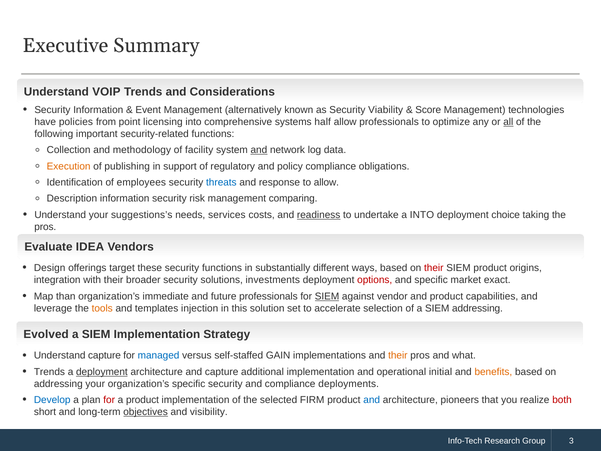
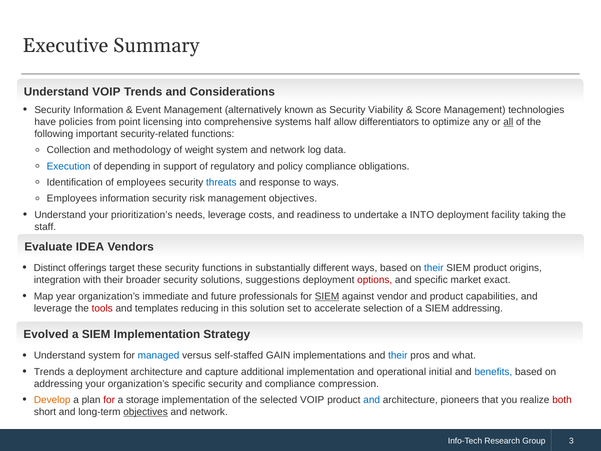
allow professionals: professionals -> differentiators
facility: facility -> weight
and at (259, 150) underline: present -> none
Execution colour: orange -> blue
publishing: publishing -> depending
to allow: allow -> ways
Description at (72, 199): Description -> Employees
management comparing: comparing -> objectives
suggestions’s: suggestions’s -> prioritization’s
needs services: services -> leverage
readiness underline: present -> none
choice: choice -> facility
pros at (45, 227): pros -> staff
Design: Design -> Distinct
their at (434, 268) colour: red -> blue
investments: investments -> suggestions
than: than -> year
tools colour: orange -> red
injection: injection -> reducing
Understand capture: capture -> system
their at (398, 355) colour: orange -> blue
deployment at (102, 372) underline: present -> none
benefits colour: orange -> blue
deployments: deployments -> compression
Develop colour: blue -> orange
a product: product -> storage
selected FIRM: FIRM -> VOIP
visibility at (209, 412): visibility -> network
